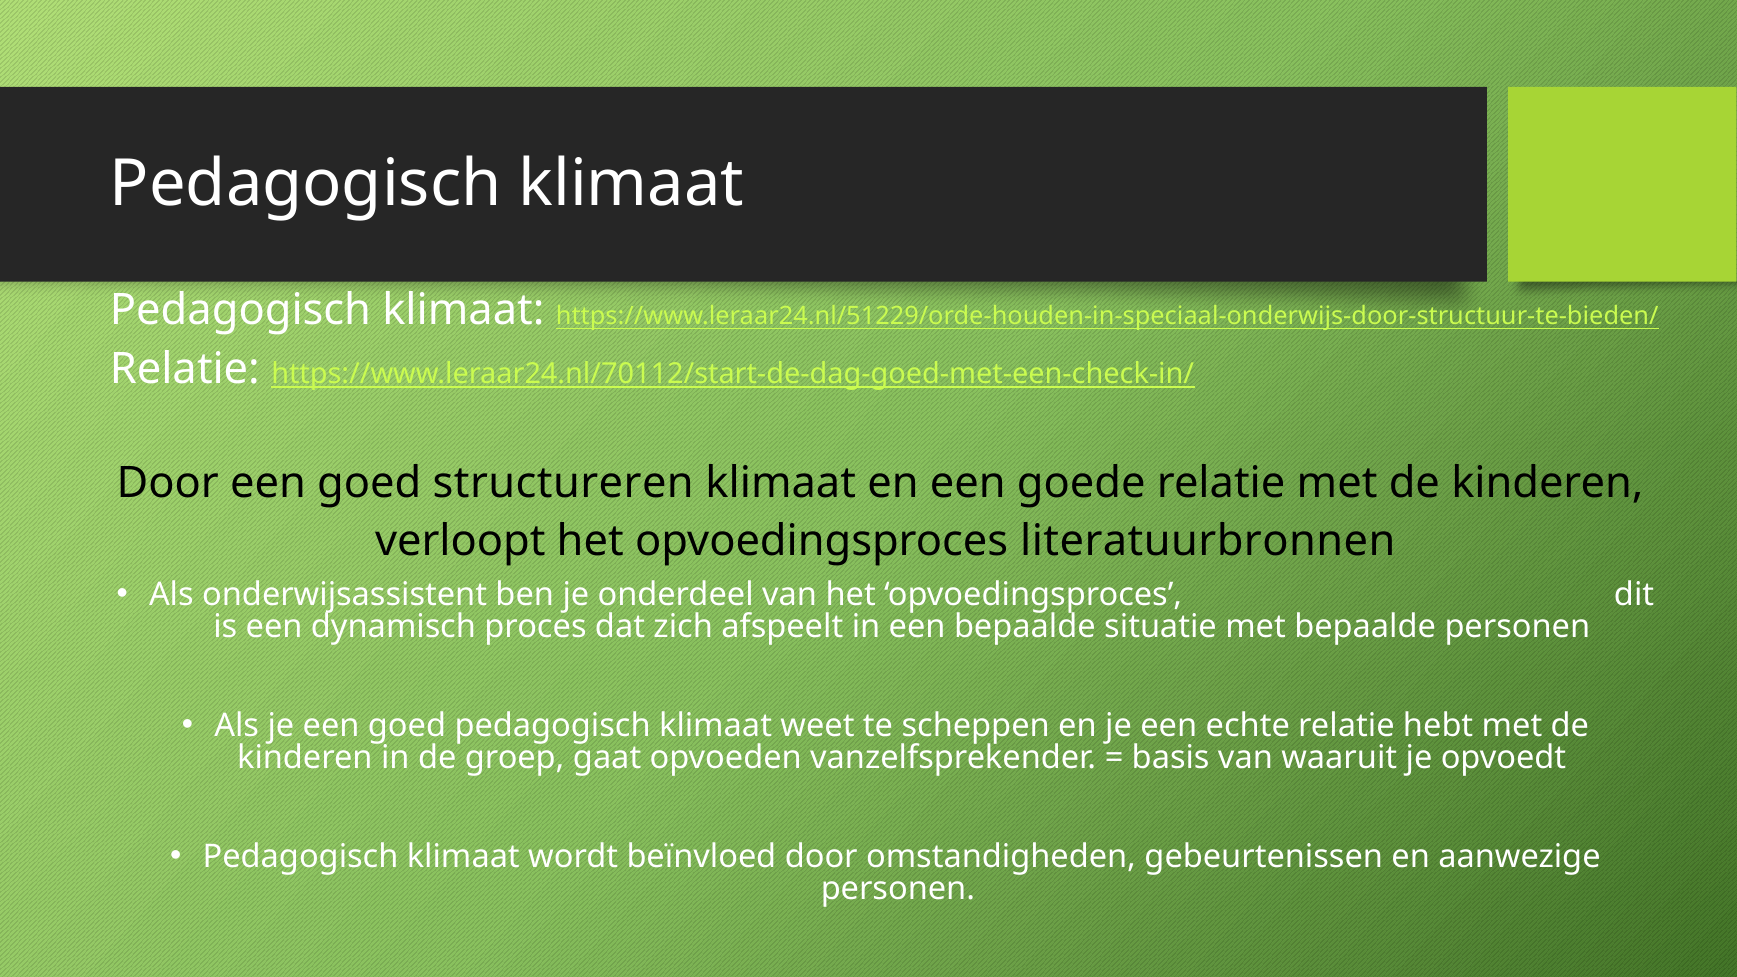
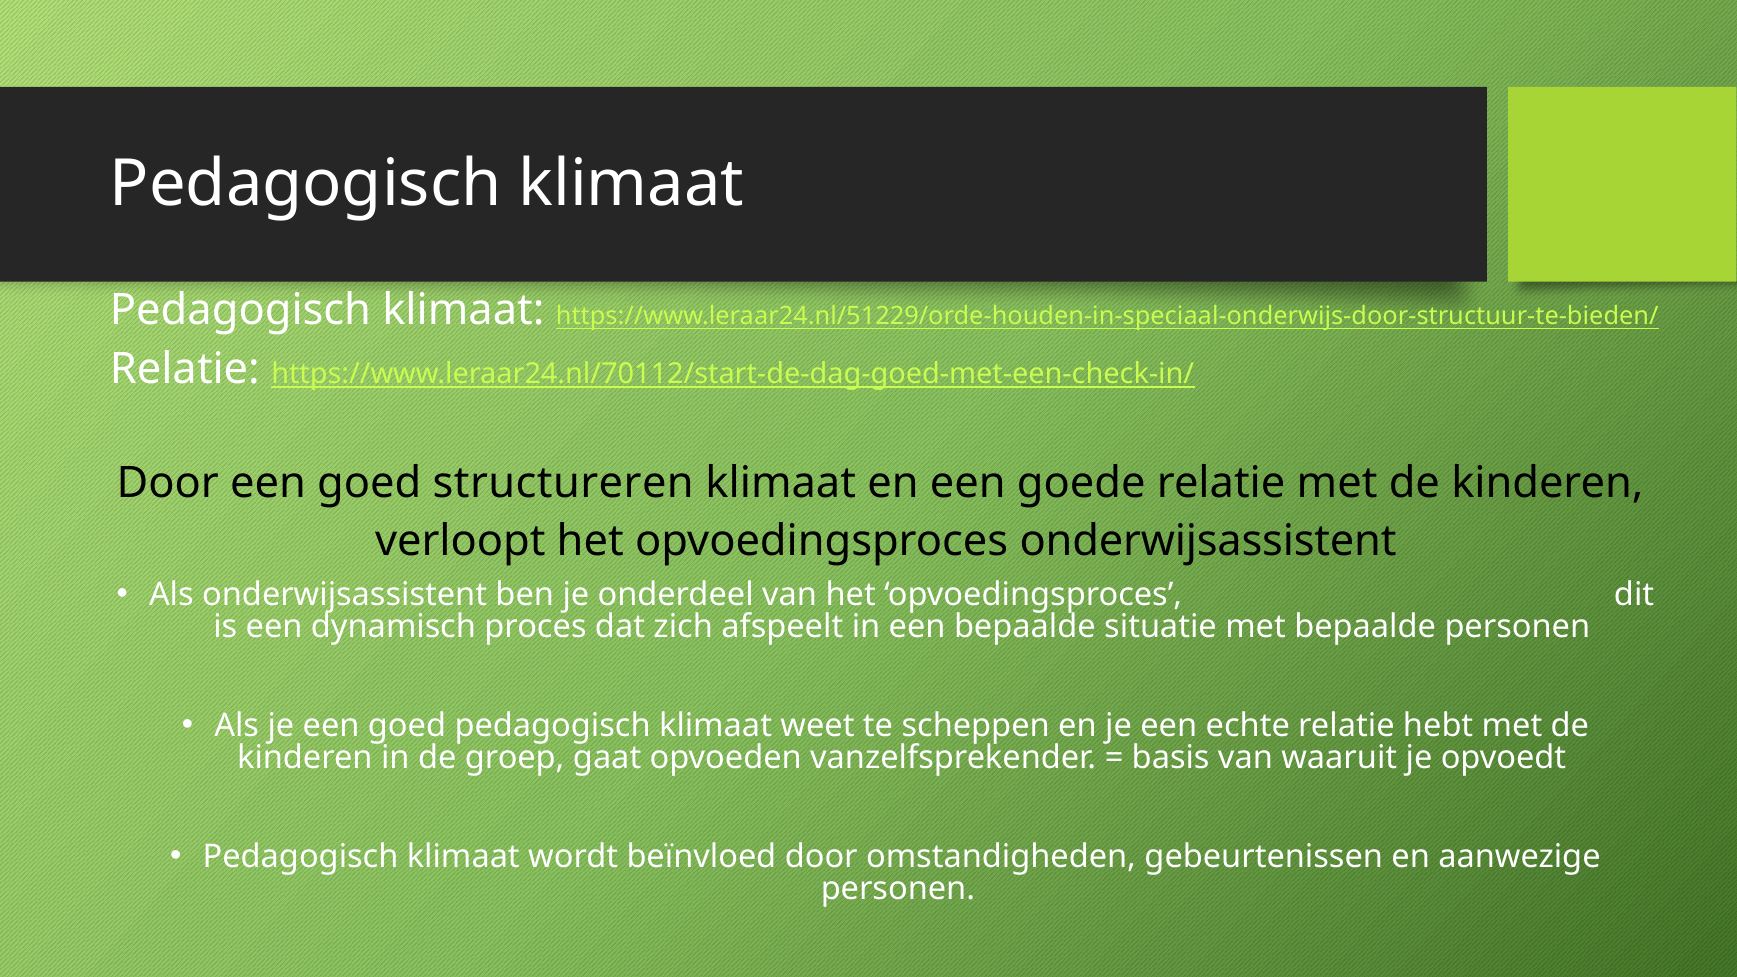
opvoedingsproces literatuurbronnen: literatuurbronnen -> onderwijsassistent
